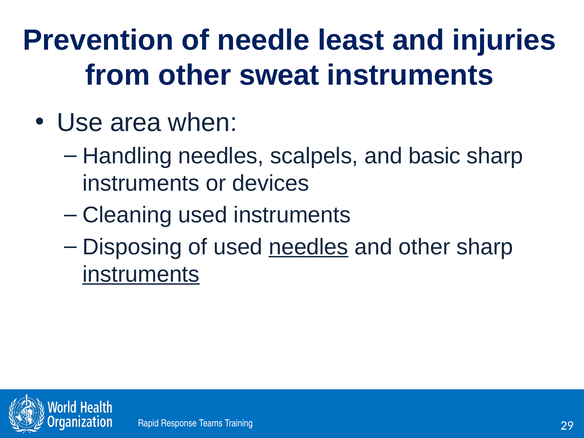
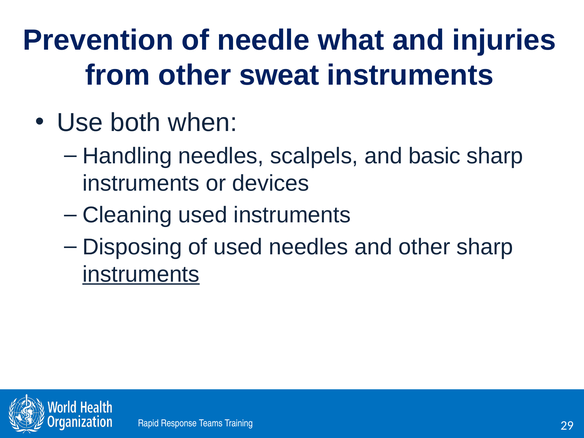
least: least -> what
area: area -> both
needles at (309, 247) underline: present -> none
